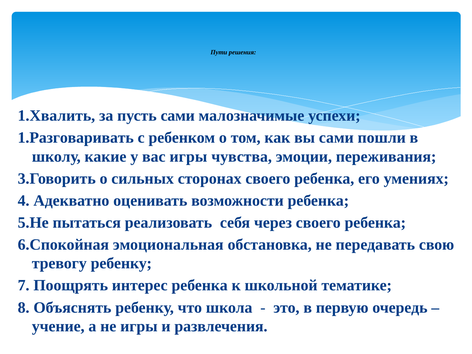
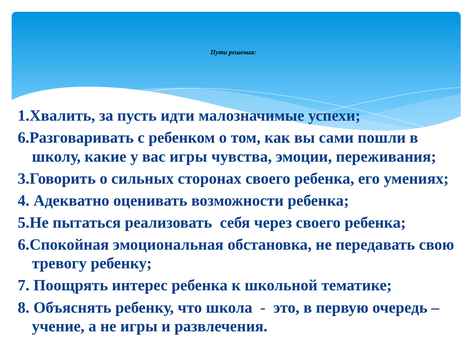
пусть сами: сами -> идти
1.Разговаривать: 1.Разговаривать -> 6.Разговаривать
